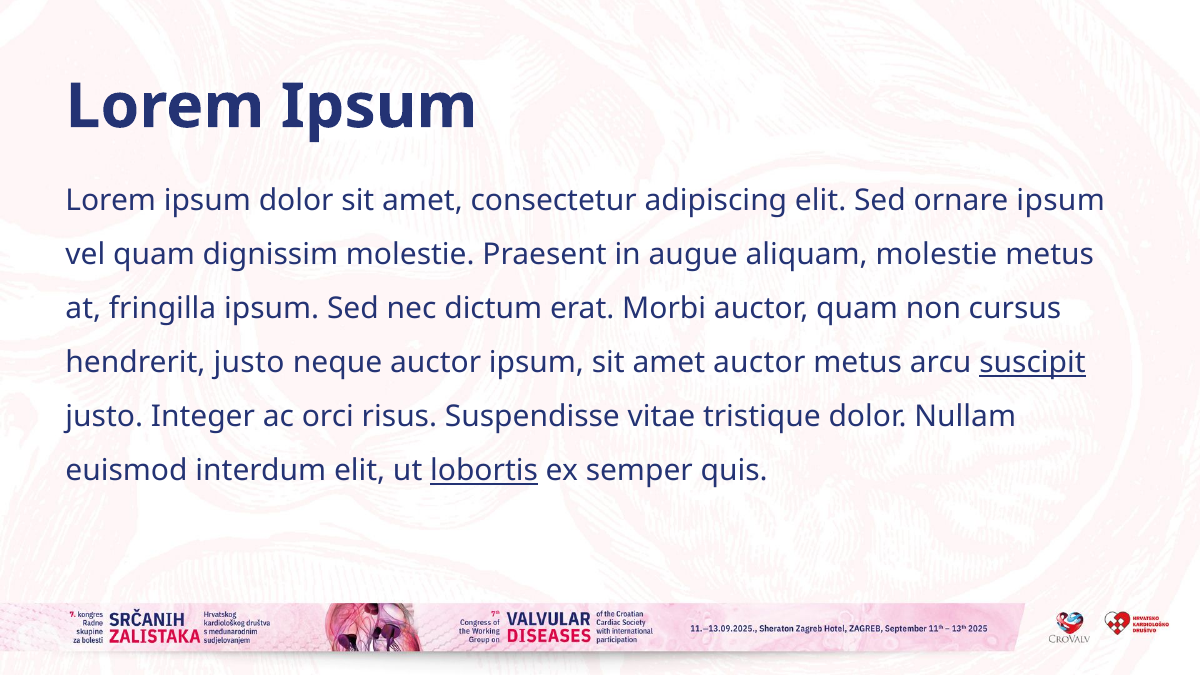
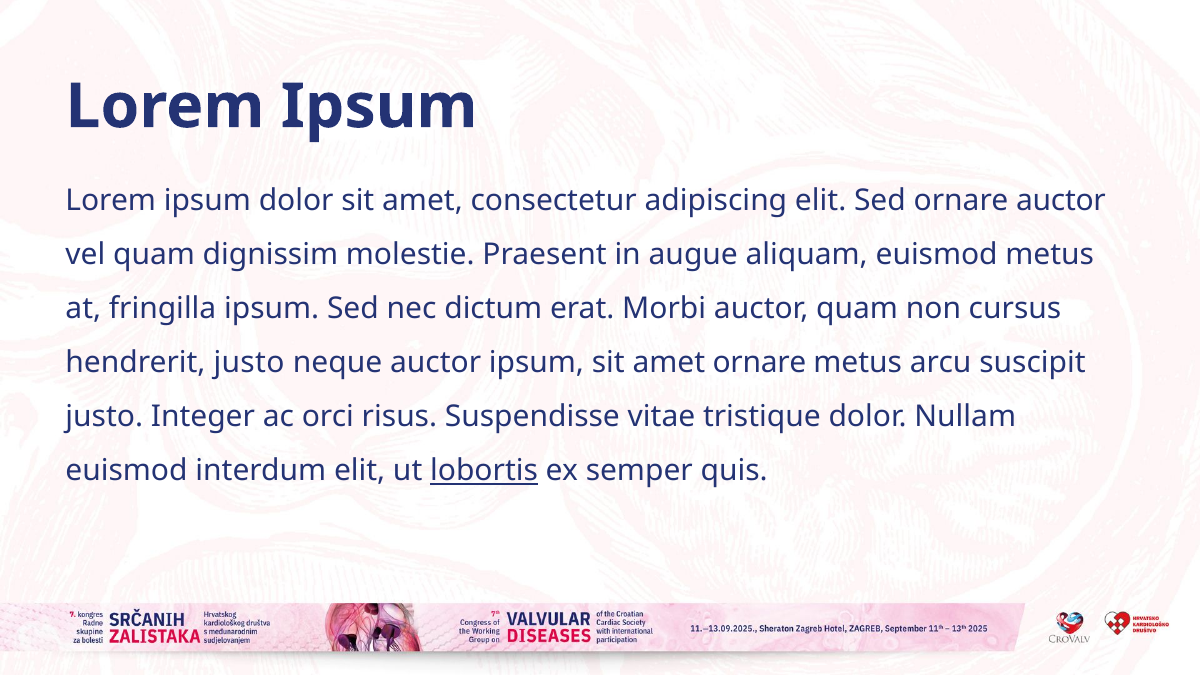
ornare ipsum: ipsum -> auctor
aliquam molestie: molestie -> euismod
amet auctor: auctor -> ornare
suscipit underline: present -> none
